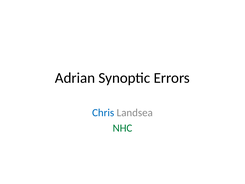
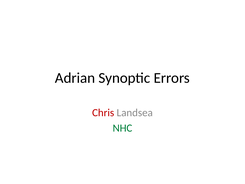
Chris colour: blue -> red
